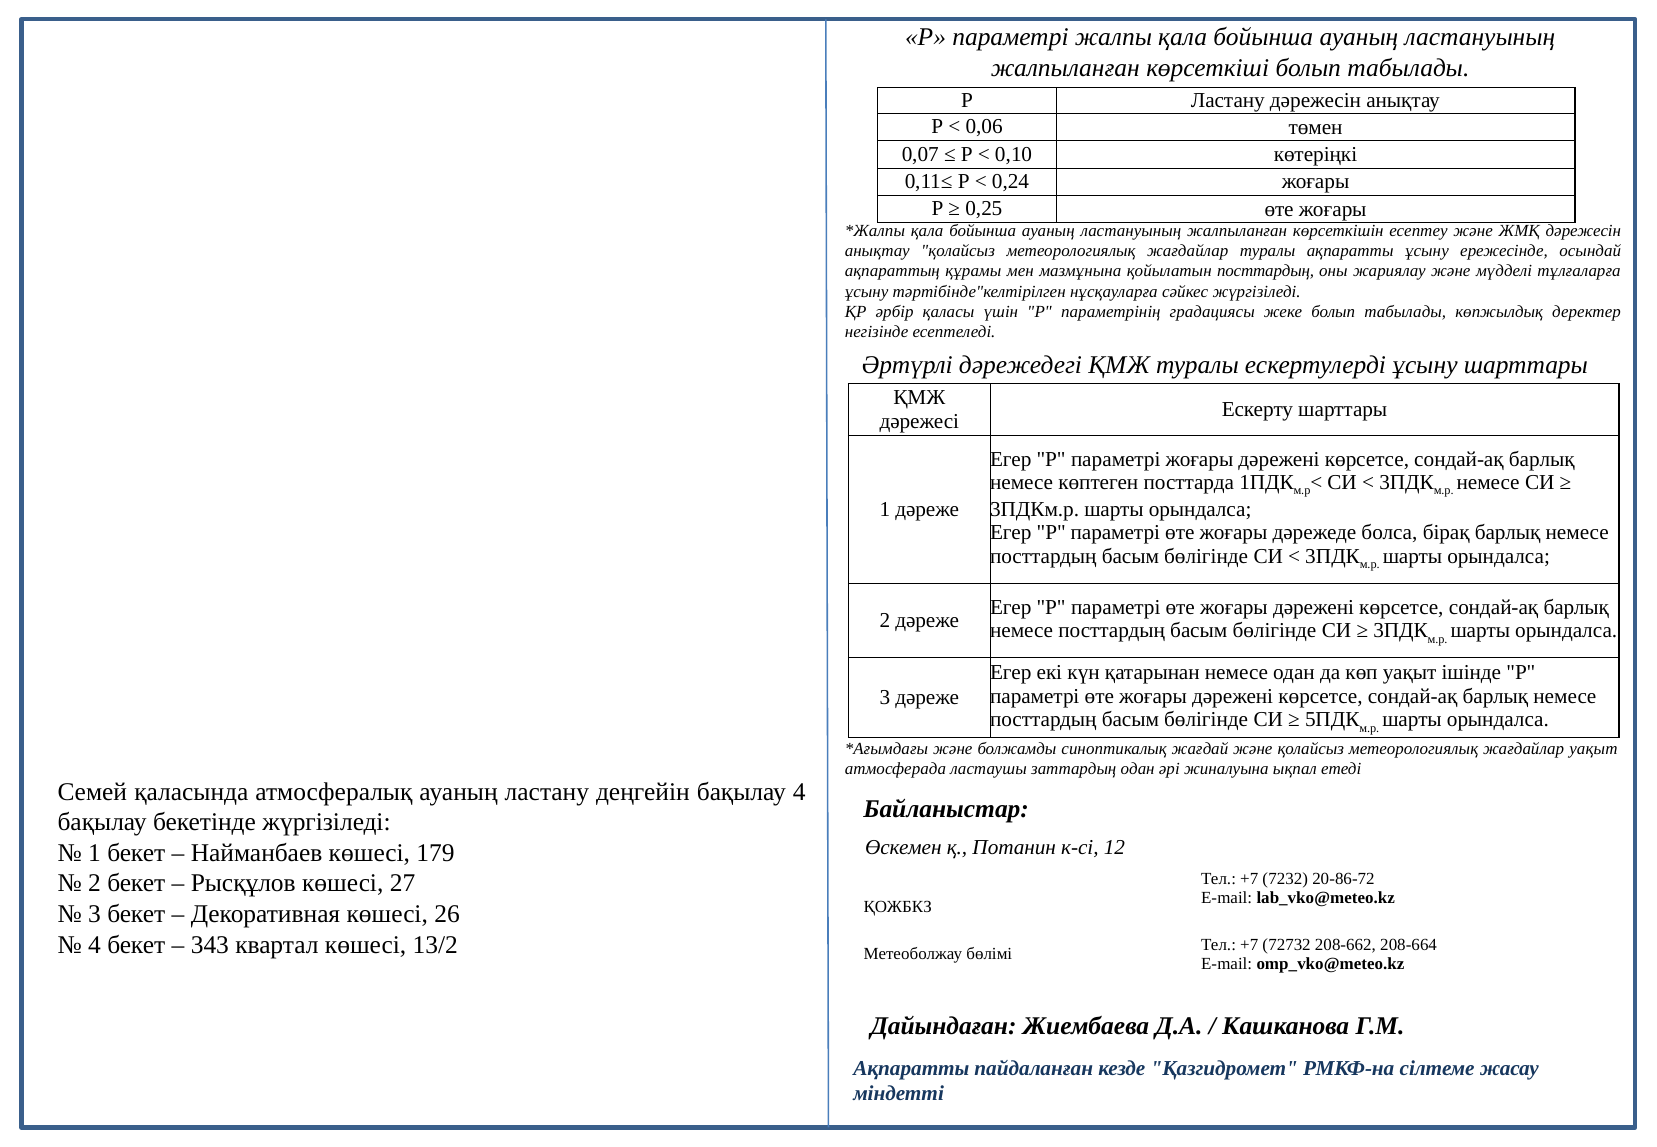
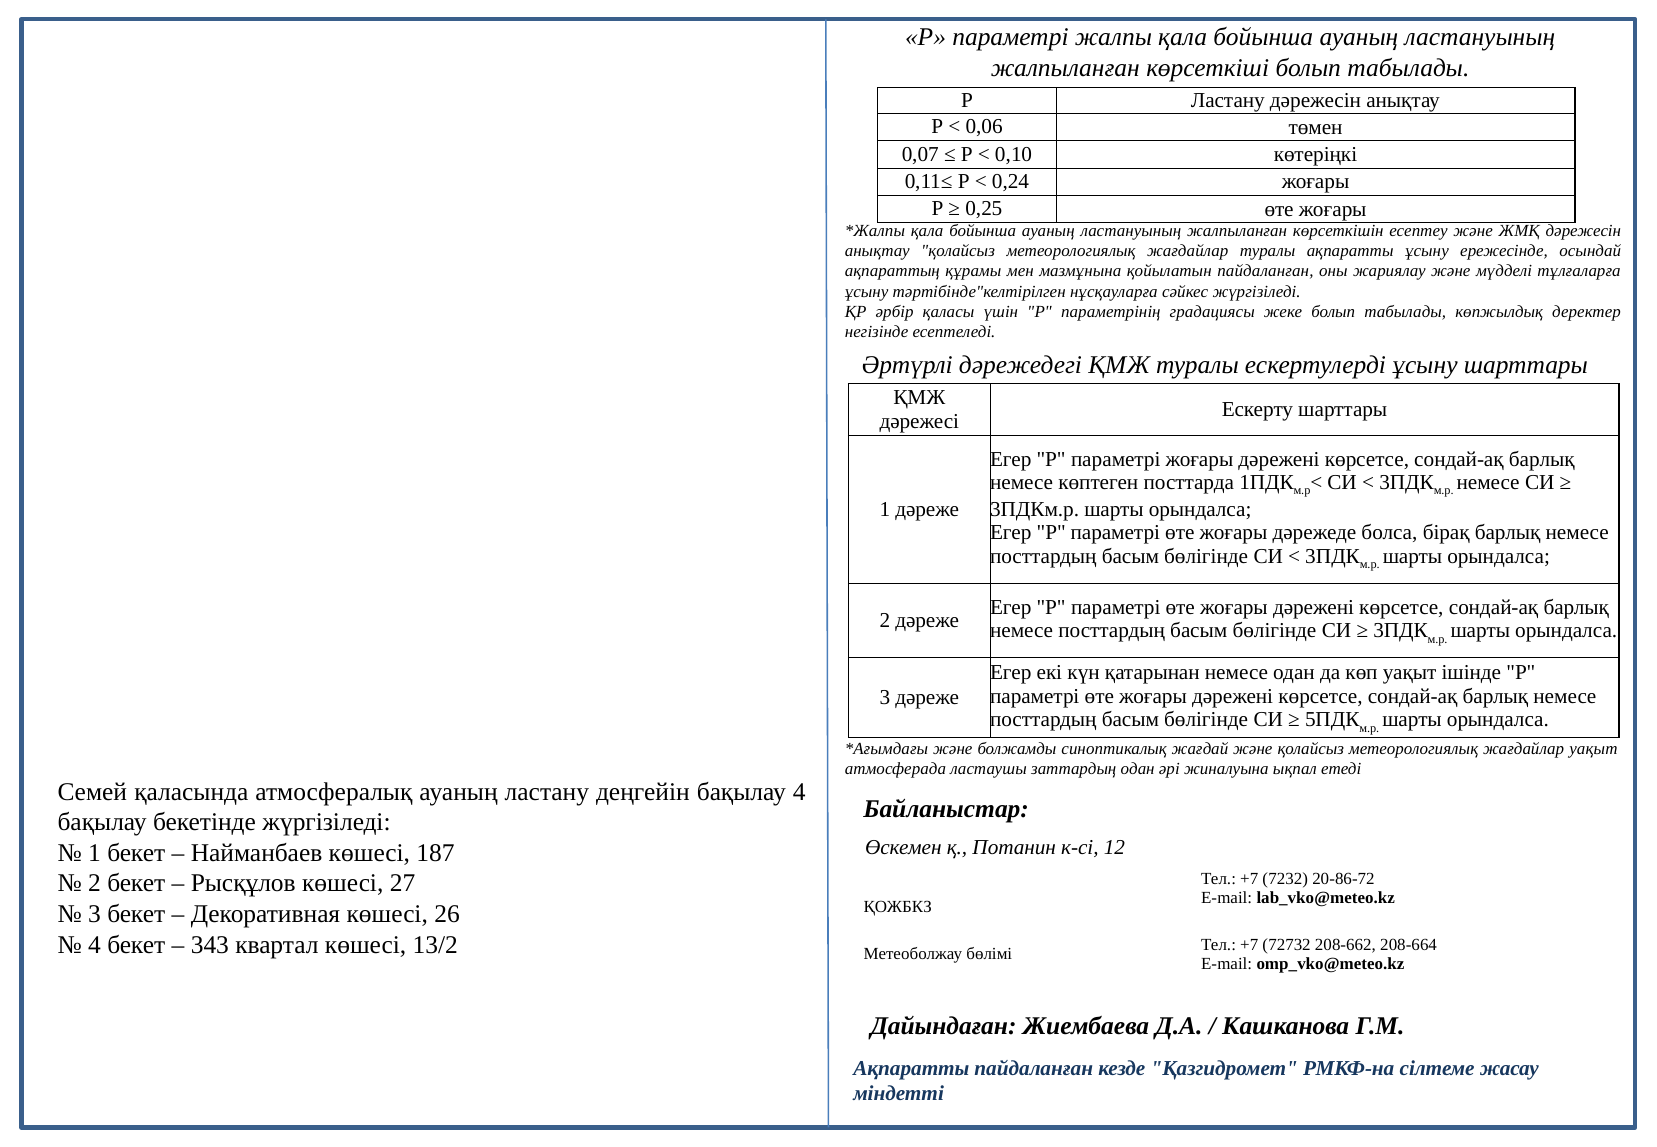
қойылатын посттардың: посттардың -> пайдаланған
179: 179 -> 187
